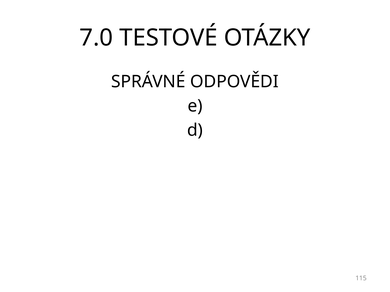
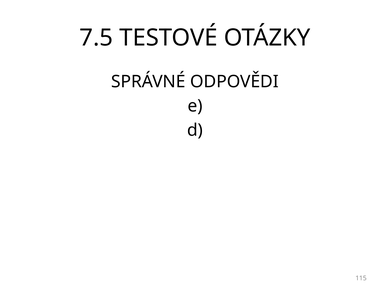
7.0: 7.0 -> 7.5
